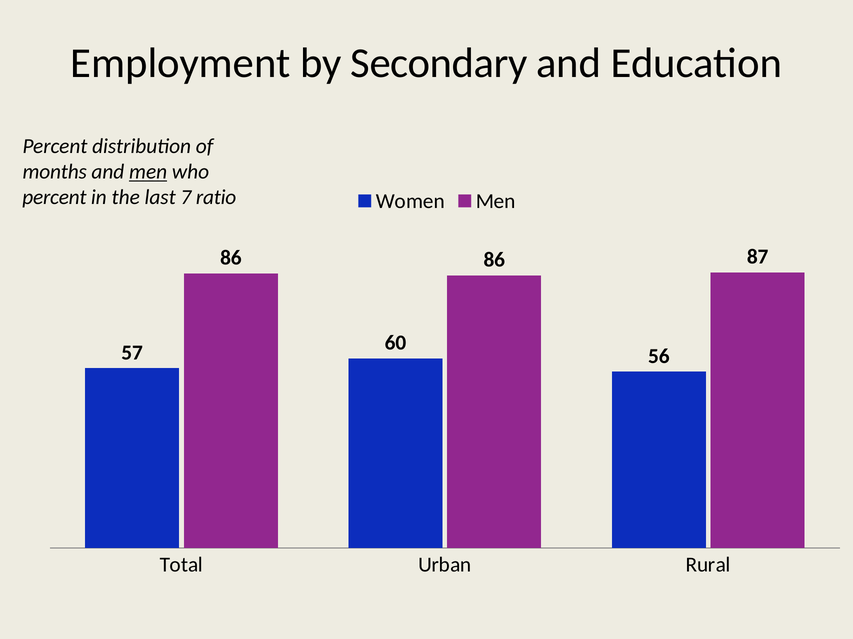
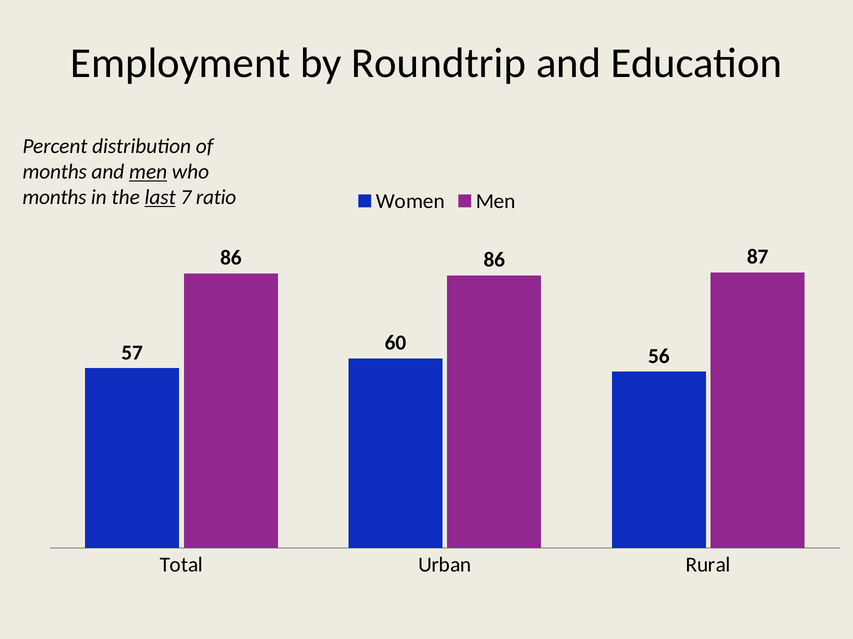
Secondary: Secondary -> Roundtrip
percent at (54, 198): percent -> months
last underline: none -> present
